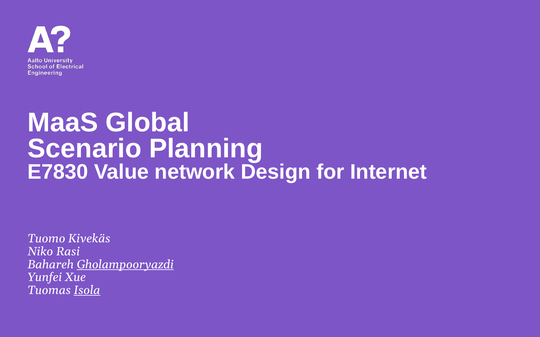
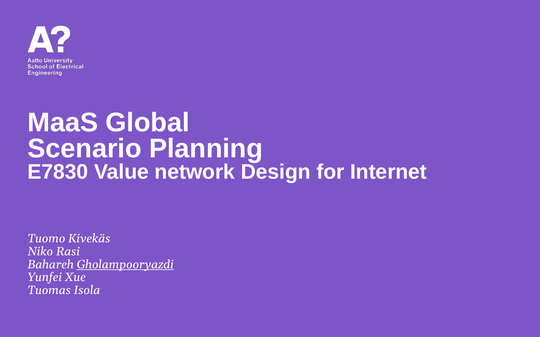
Isola underline: present -> none
